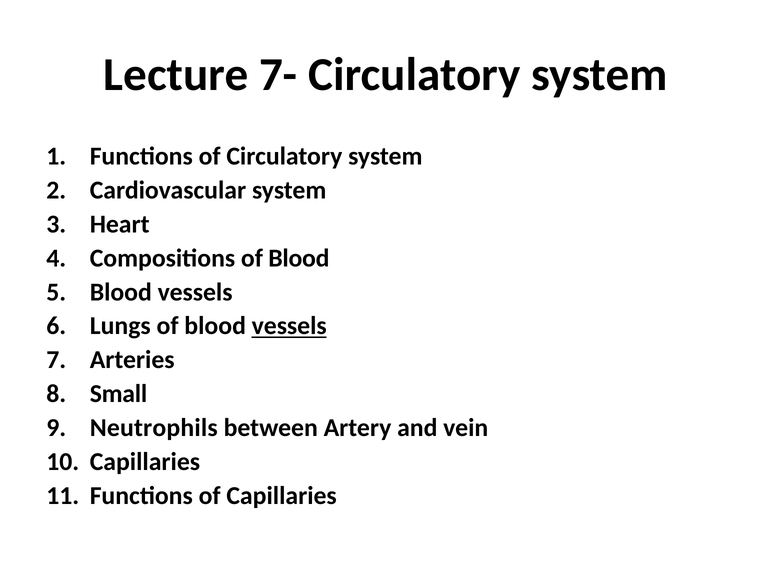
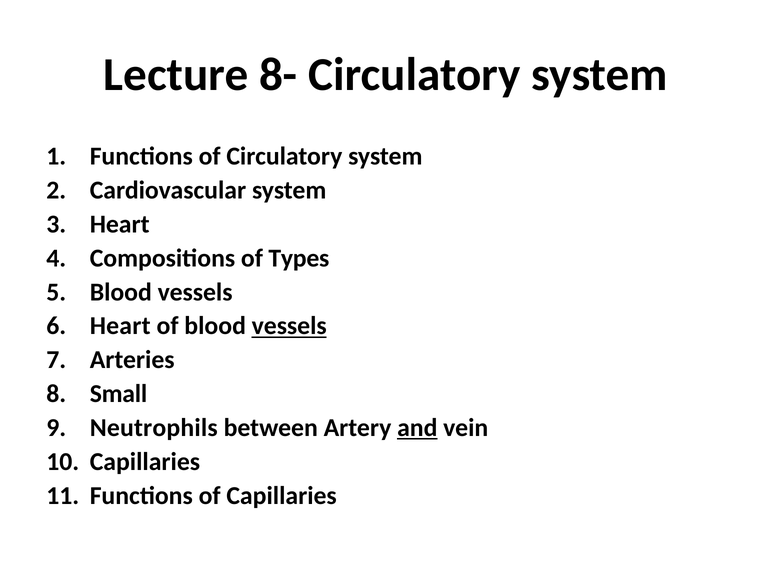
7-: 7- -> 8-
Compositions of Blood: Blood -> Types
Lungs at (120, 326): Lungs -> Heart
and underline: none -> present
